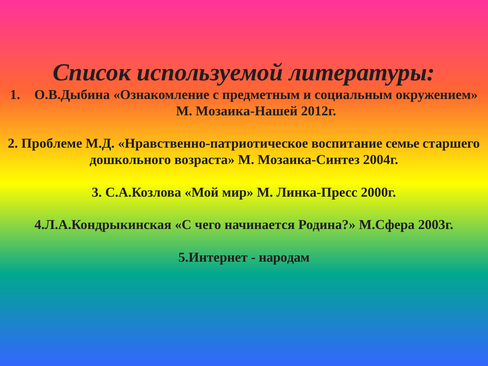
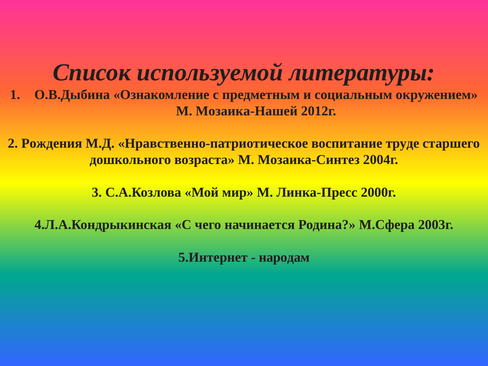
Проблеме: Проблеме -> Рождения
семье: семье -> труде
